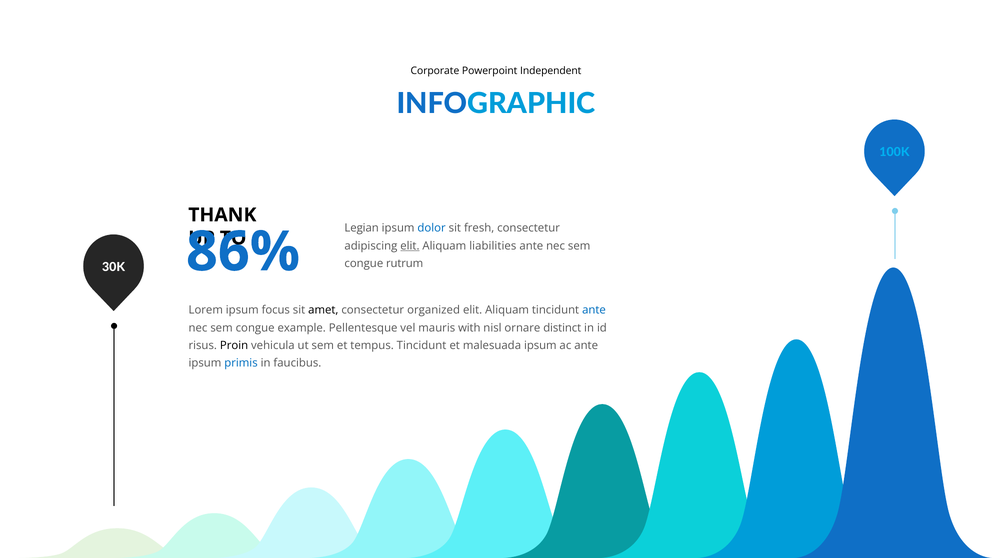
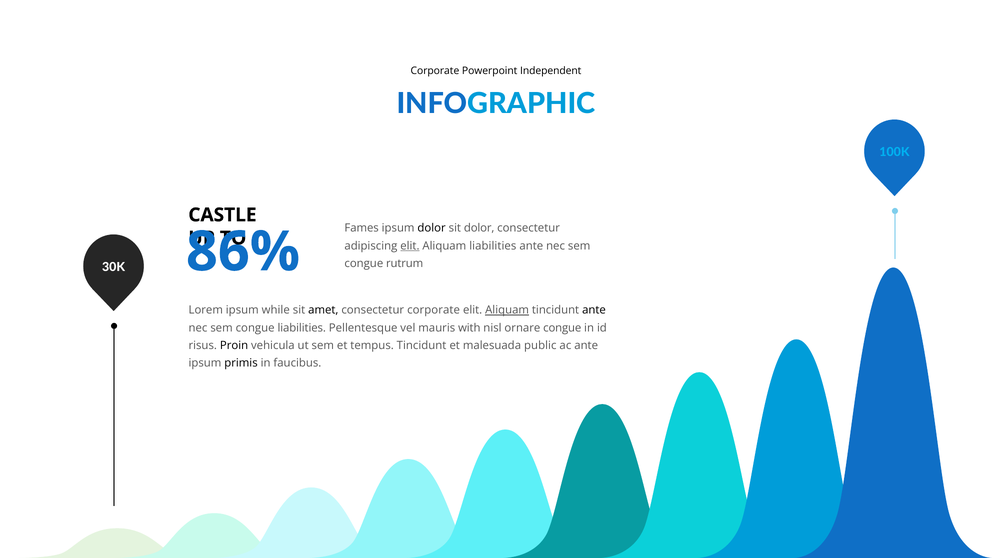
THANK: THANK -> CASTLE
Legian: Legian -> Fames
dolor at (432, 228) colour: blue -> black
sit fresh: fresh -> dolor
focus: focus -> while
consectetur organized: organized -> corporate
Aliquam at (507, 310) underline: none -> present
ante at (594, 310) colour: blue -> black
congue example: example -> liabilities
ornare distinct: distinct -> congue
malesuada ipsum: ipsum -> public
primis colour: blue -> black
